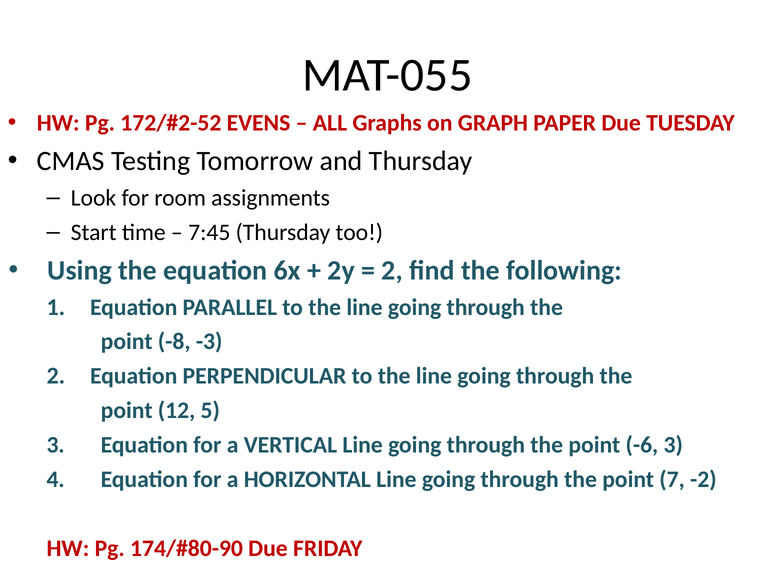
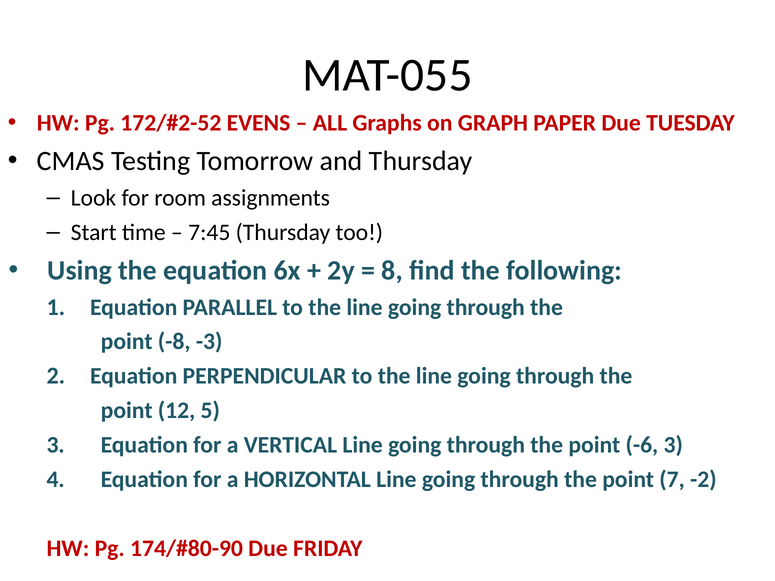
2 at (392, 271): 2 -> 8
